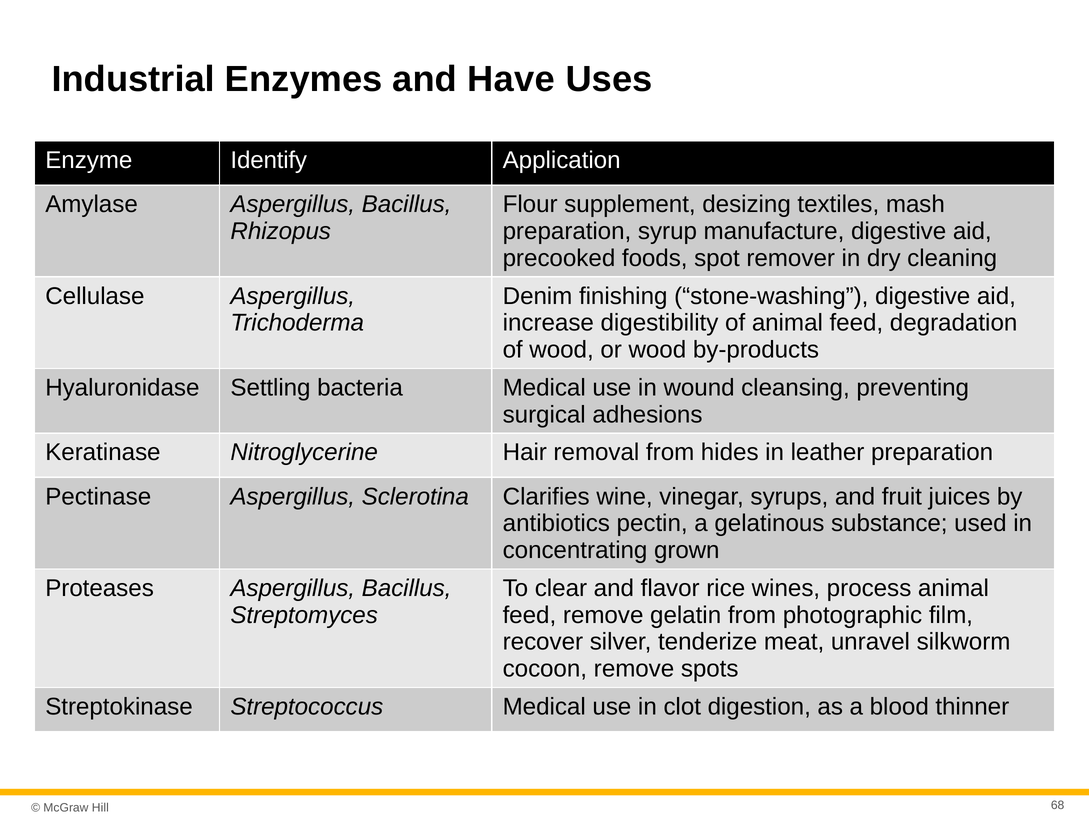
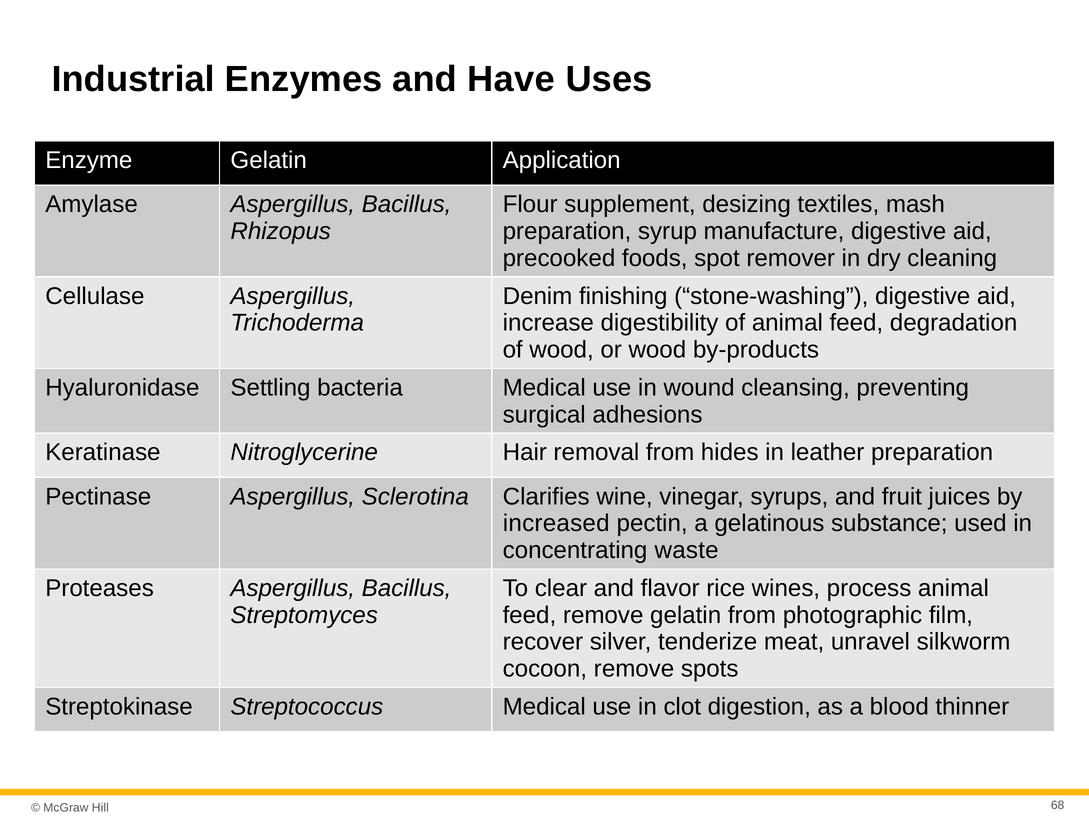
Enzyme Identify: Identify -> Gelatin
antibiotics: antibiotics -> increased
grown: grown -> waste
